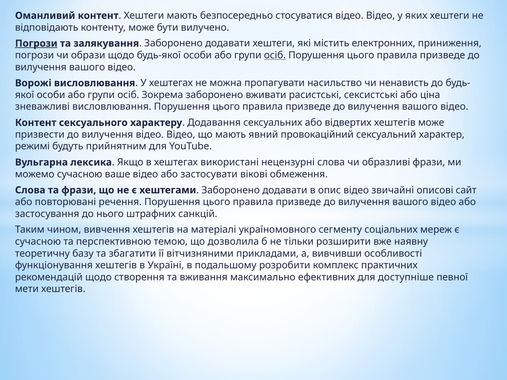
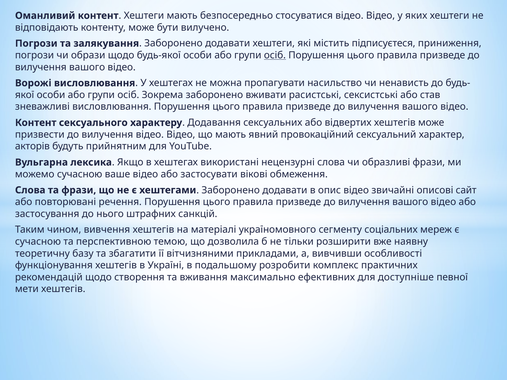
Погрози at (36, 43) underline: present -> none
електронних: електронних -> підписуєтеся
ціна: ціна -> став
режимі: режимі -> акторів
